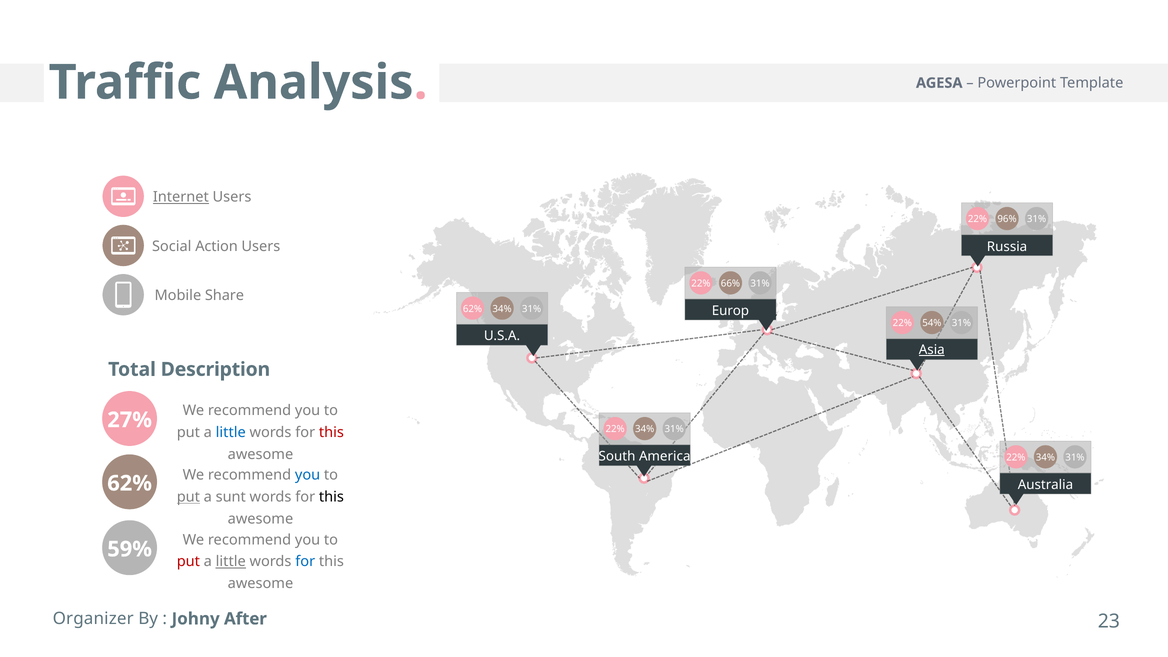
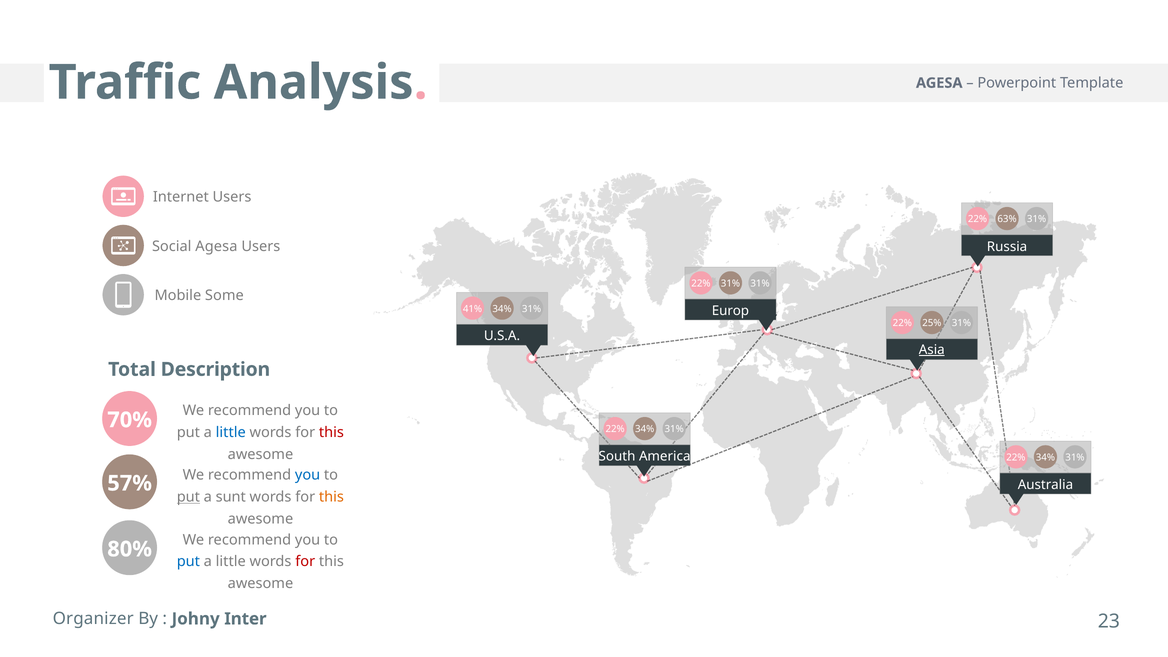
Internet underline: present -> none
96%: 96% -> 63%
Social Action: Action -> Agesa
22% 66%: 66% -> 31%
Share: Share -> Some
62% at (472, 309): 62% -> 41%
54%: 54% -> 25%
27%: 27% -> 70%
62% at (130, 483): 62% -> 57%
this at (331, 497) colour: black -> orange
59%: 59% -> 80%
put at (188, 562) colour: red -> blue
little at (231, 562) underline: present -> none
for at (305, 562) colour: blue -> red
After: After -> Inter
